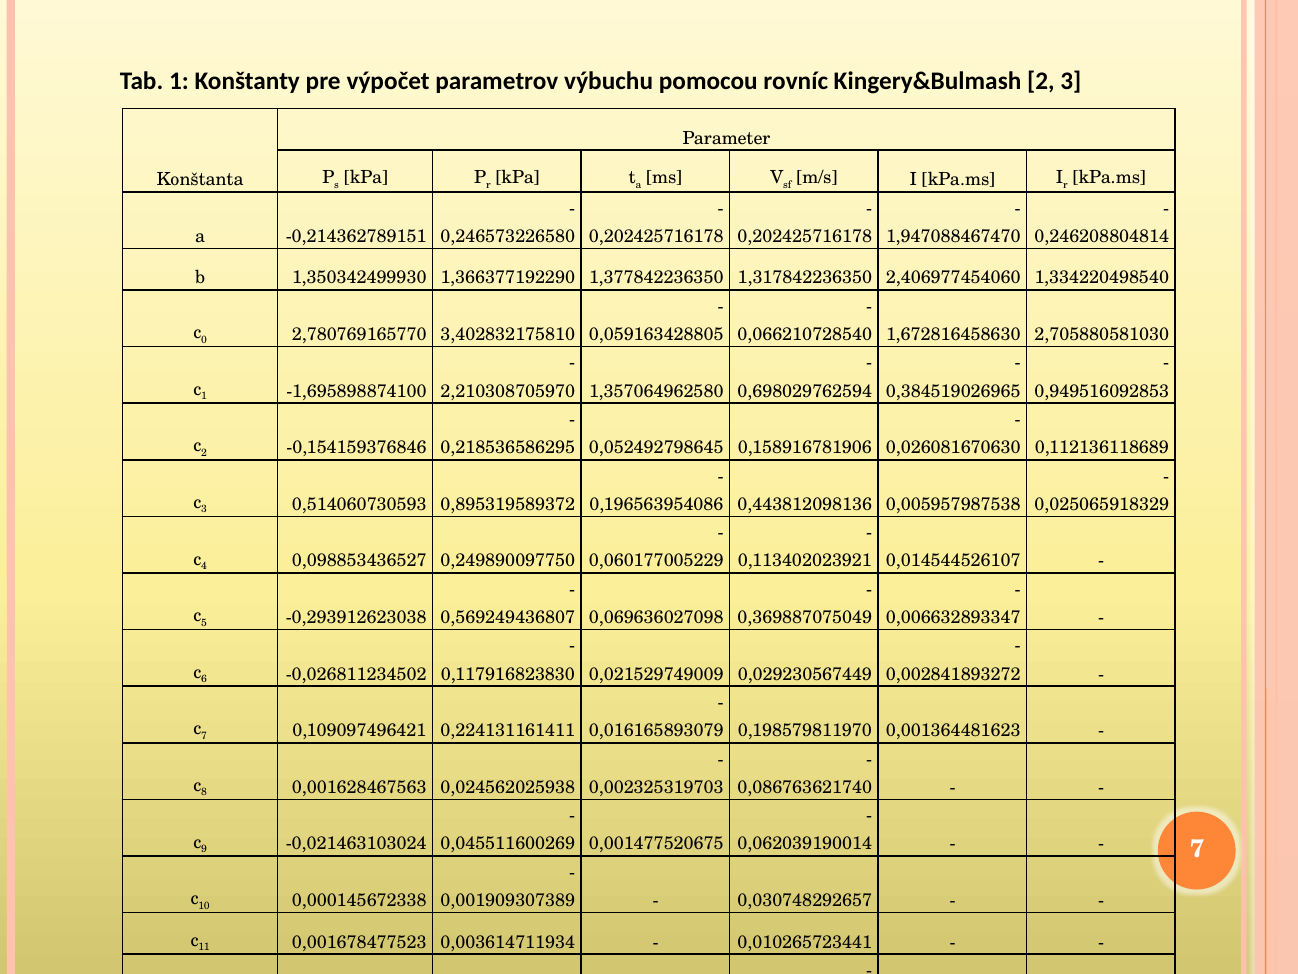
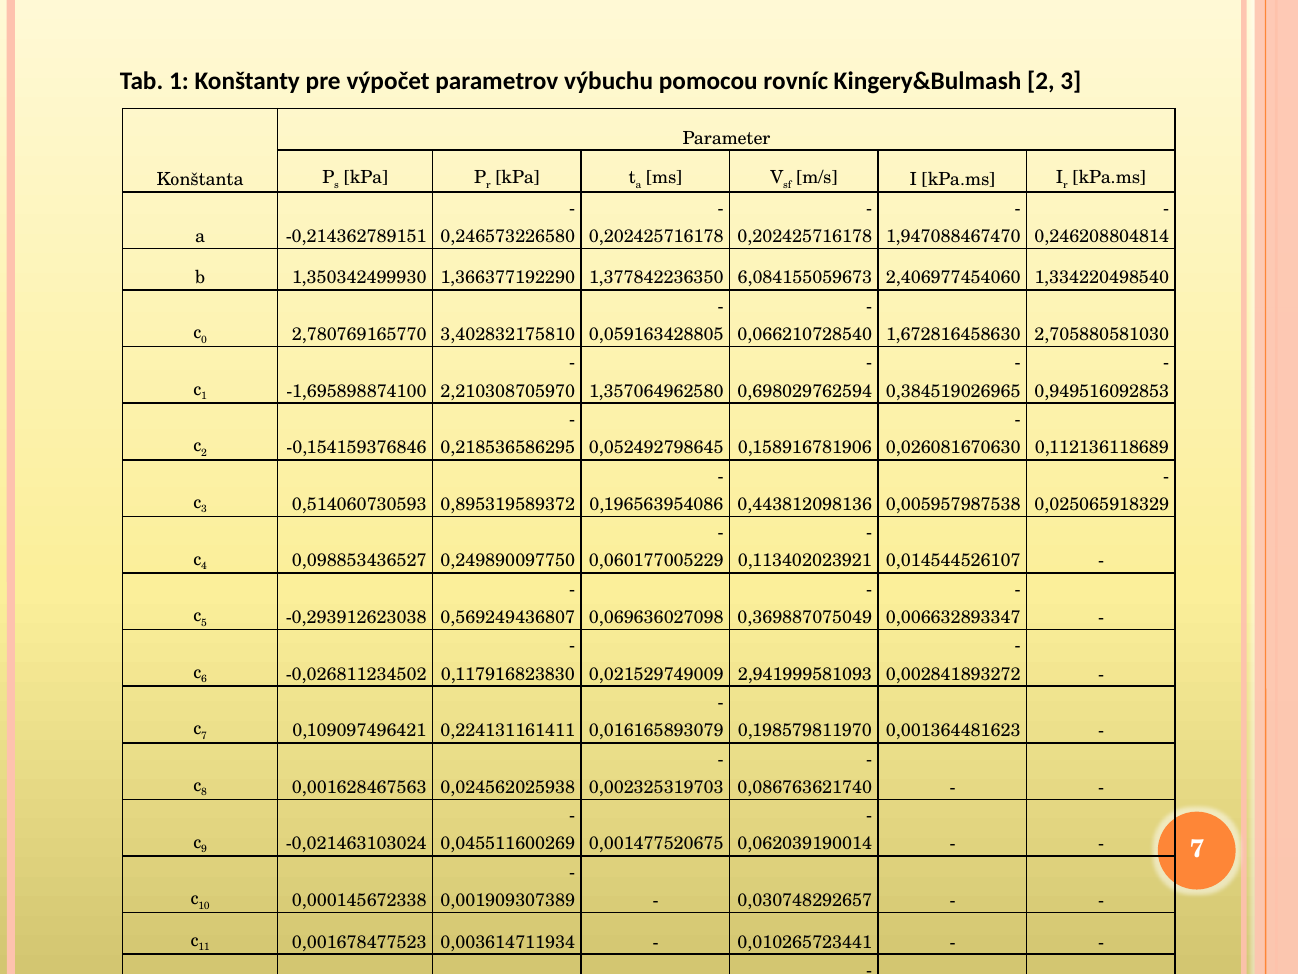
1,317842236350: 1,317842236350 -> 6,084155059673
0,029230567449: 0,029230567449 -> 2,941999581093
